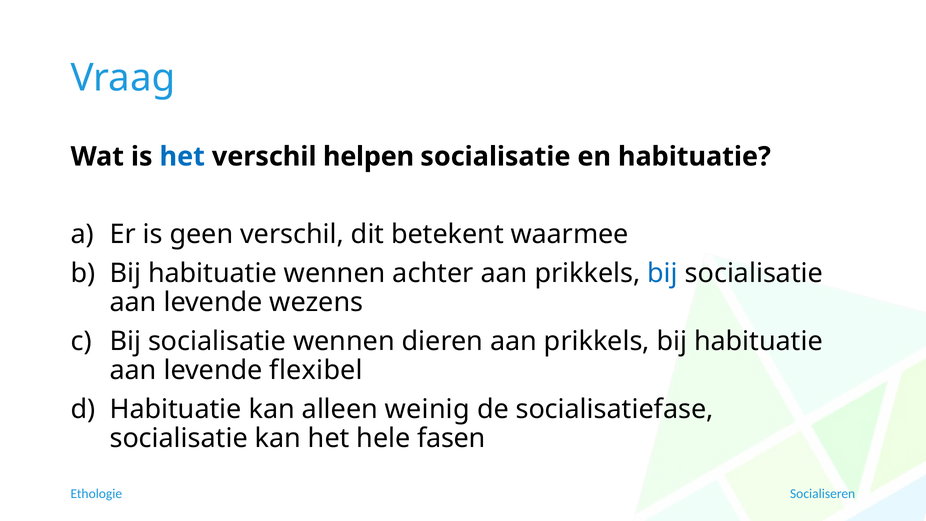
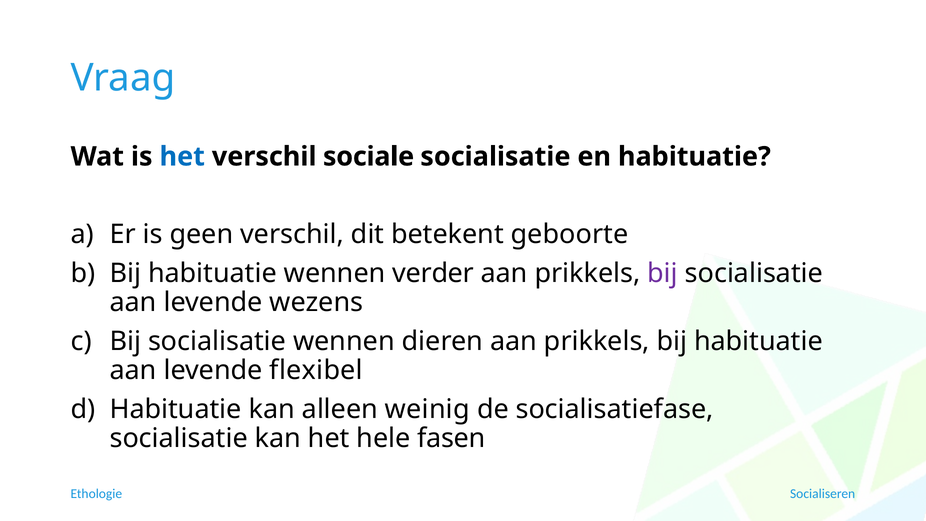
helpen: helpen -> sociale
waarmee: waarmee -> geboorte
achter: achter -> verder
bij at (663, 273) colour: blue -> purple
